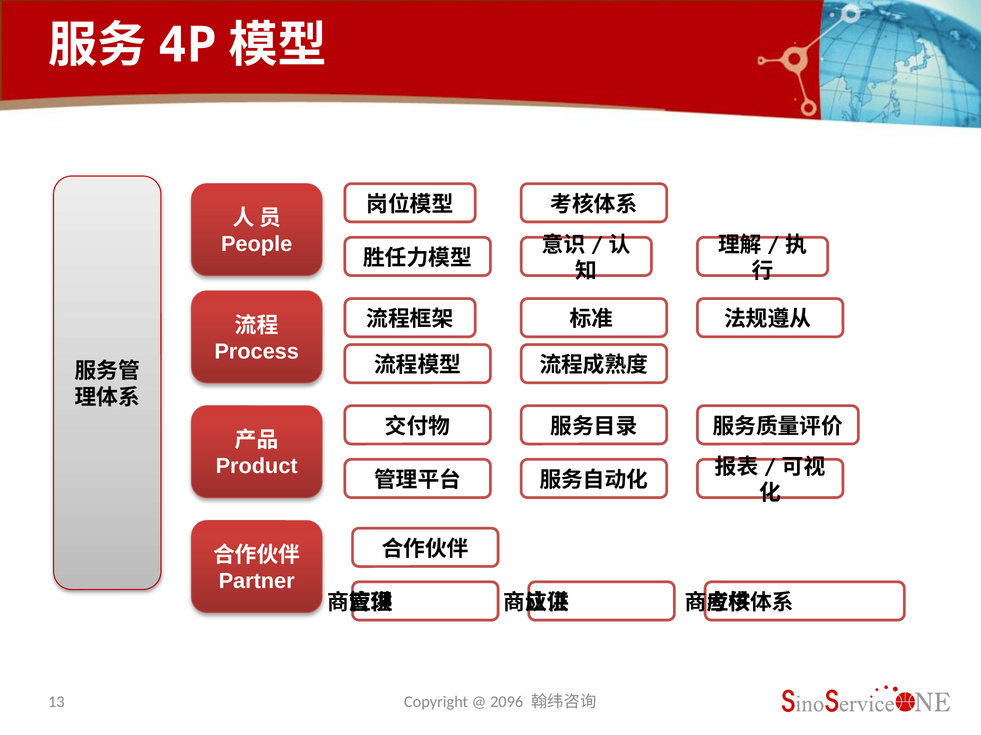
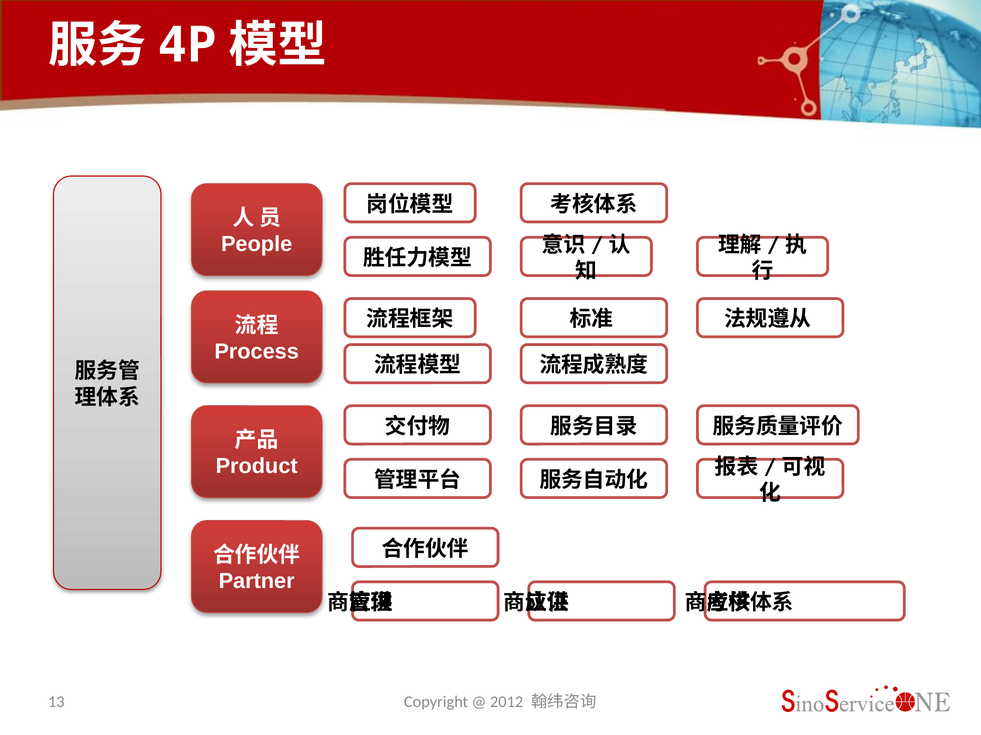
2096: 2096 -> 2012
